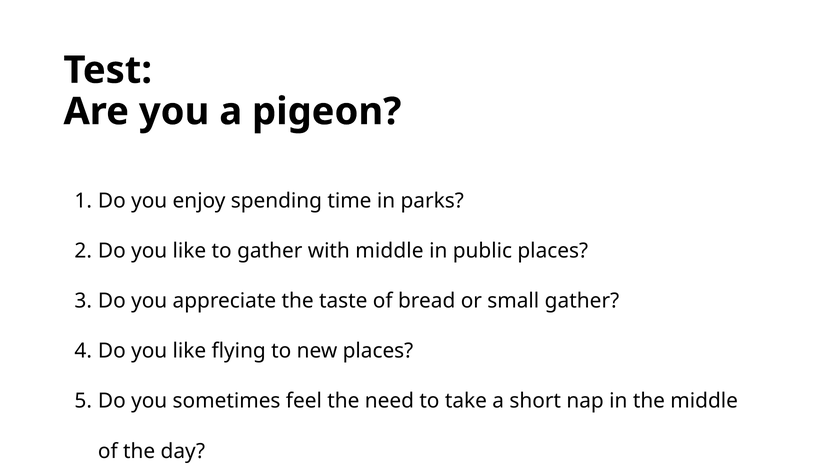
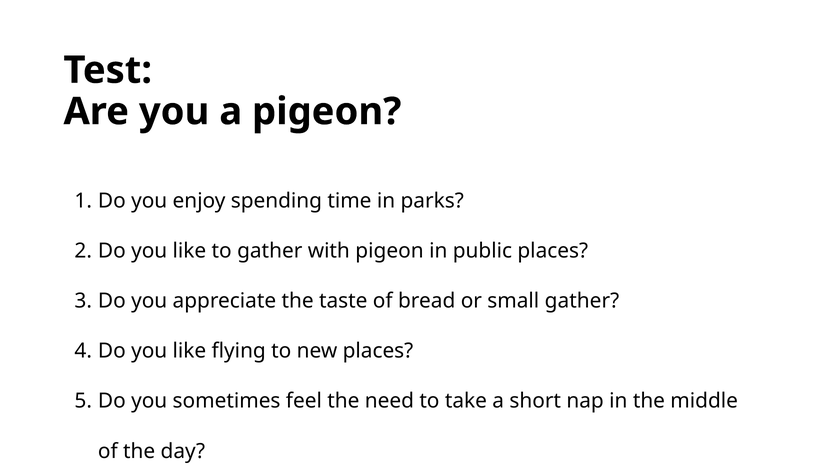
with middle: middle -> pigeon
